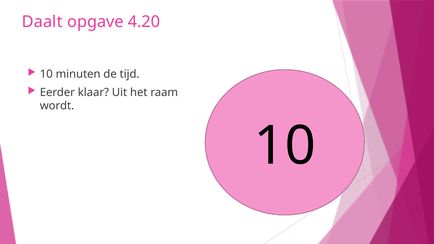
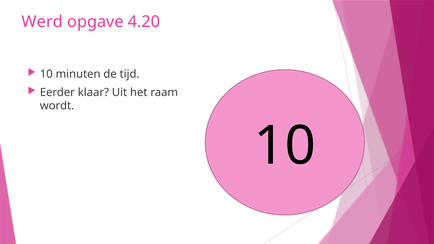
Daalt: Daalt -> Werd
